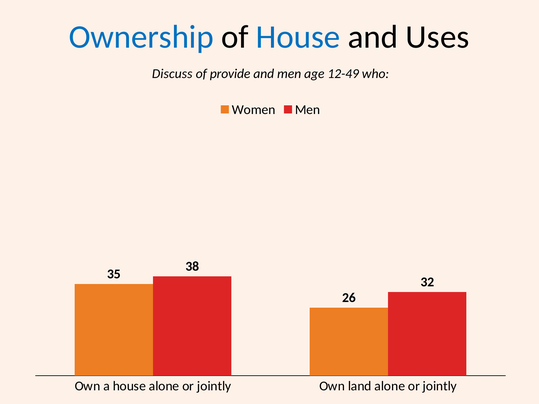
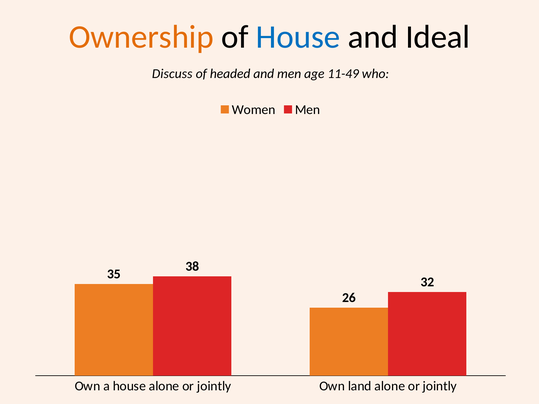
Ownership colour: blue -> orange
Uses: Uses -> Ideal
provide: provide -> headed
12-49: 12-49 -> 11-49
